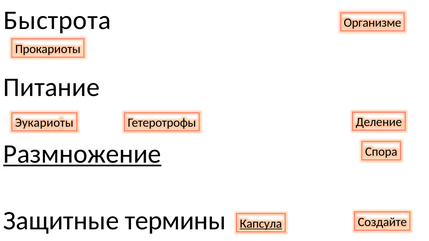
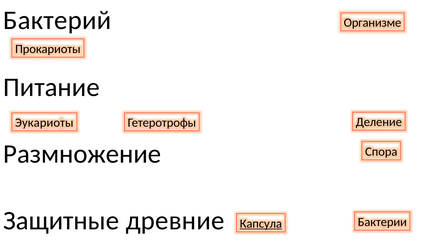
Быстрота: Быстрота -> Бактерий
Размножение underline: present -> none
термины: термины -> древние
Создайте: Создайте -> Бактерии
